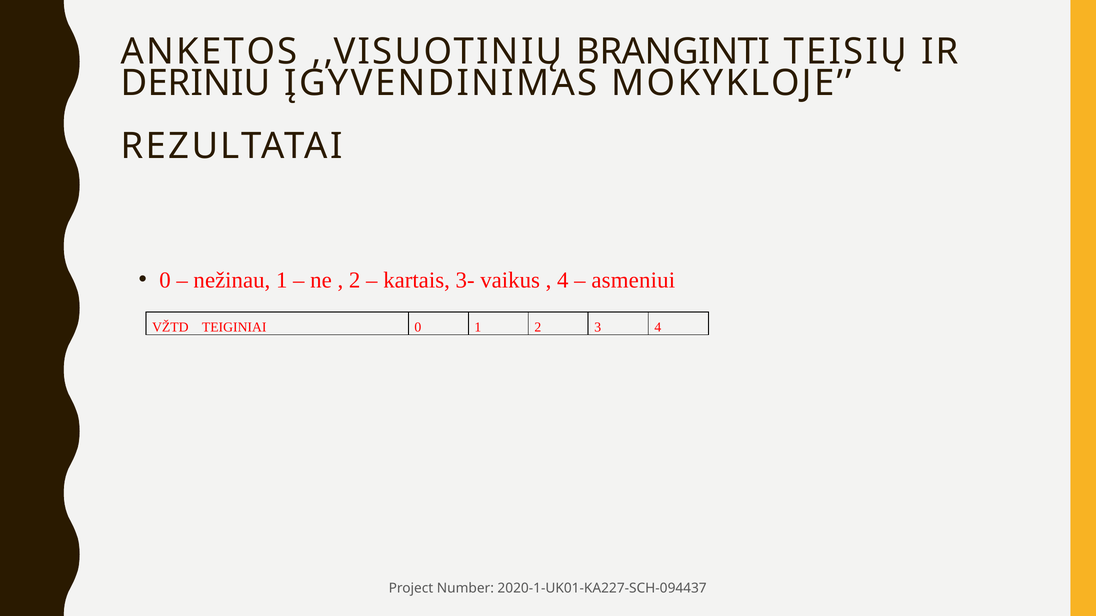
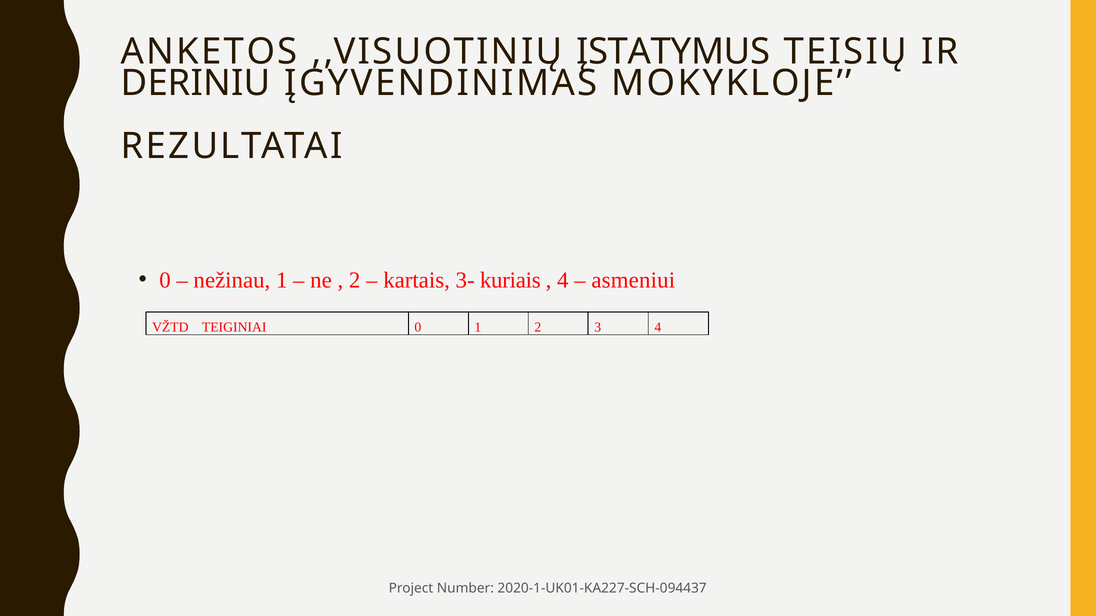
BRANGINTI: BRANGINTI -> ĮSTATYMUS
vaikus: vaikus -> kuriais
